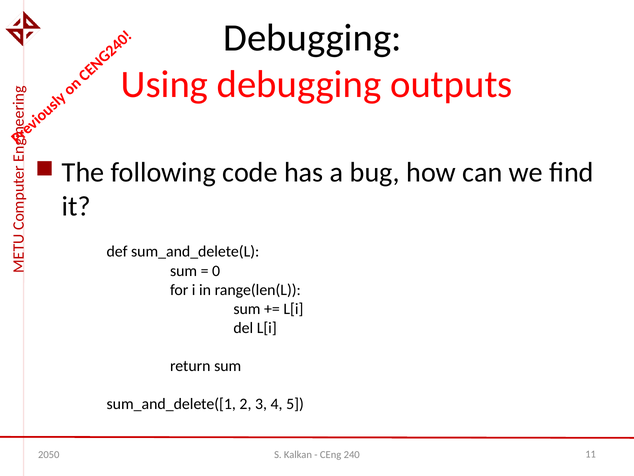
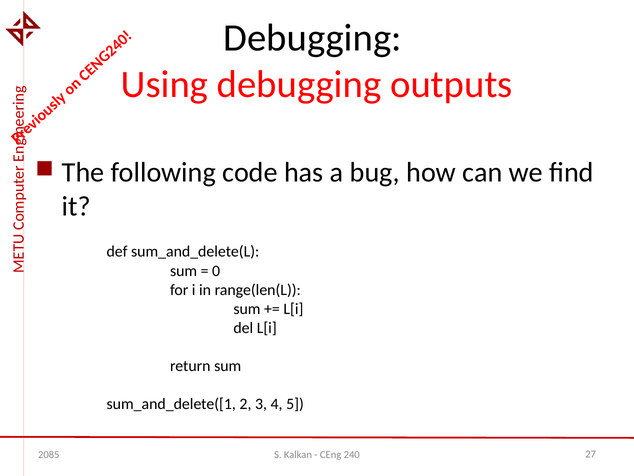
2050: 2050 -> 2085
11: 11 -> 27
